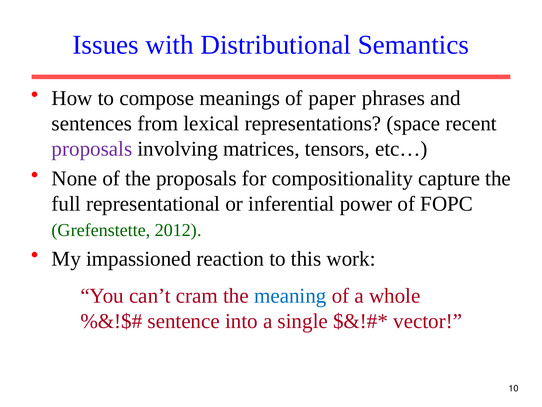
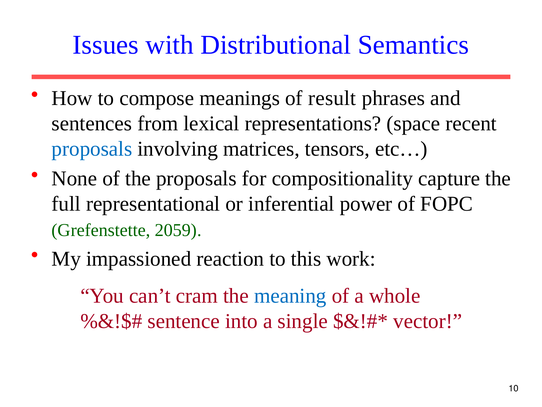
paper: paper -> result
proposals at (92, 149) colour: purple -> blue
2012: 2012 -> 2059
